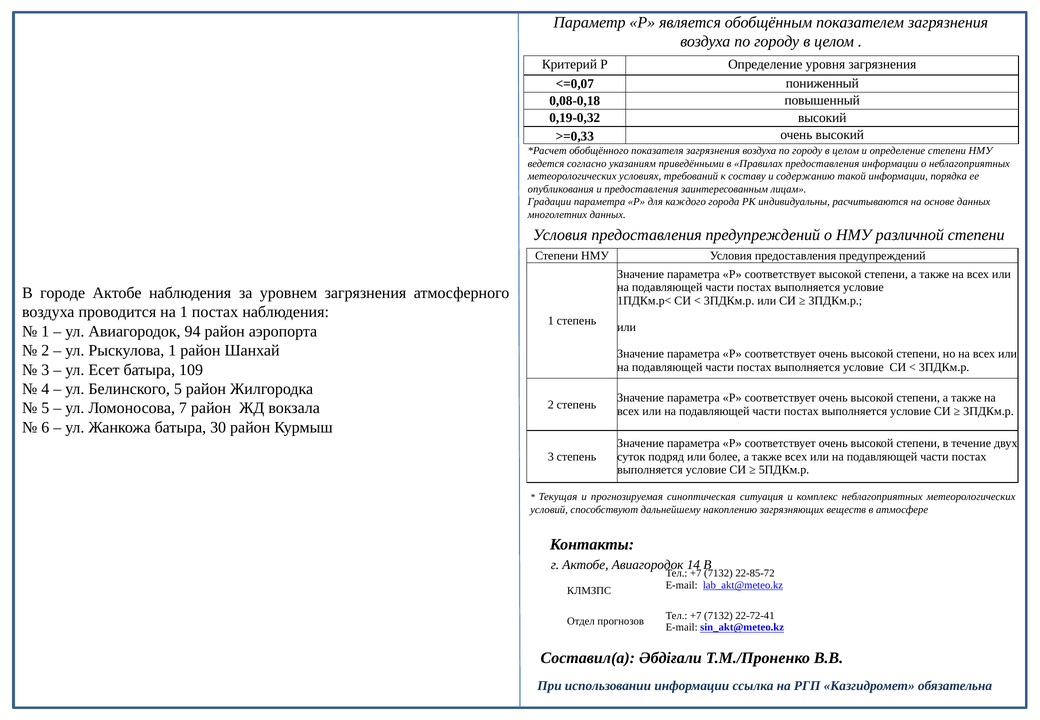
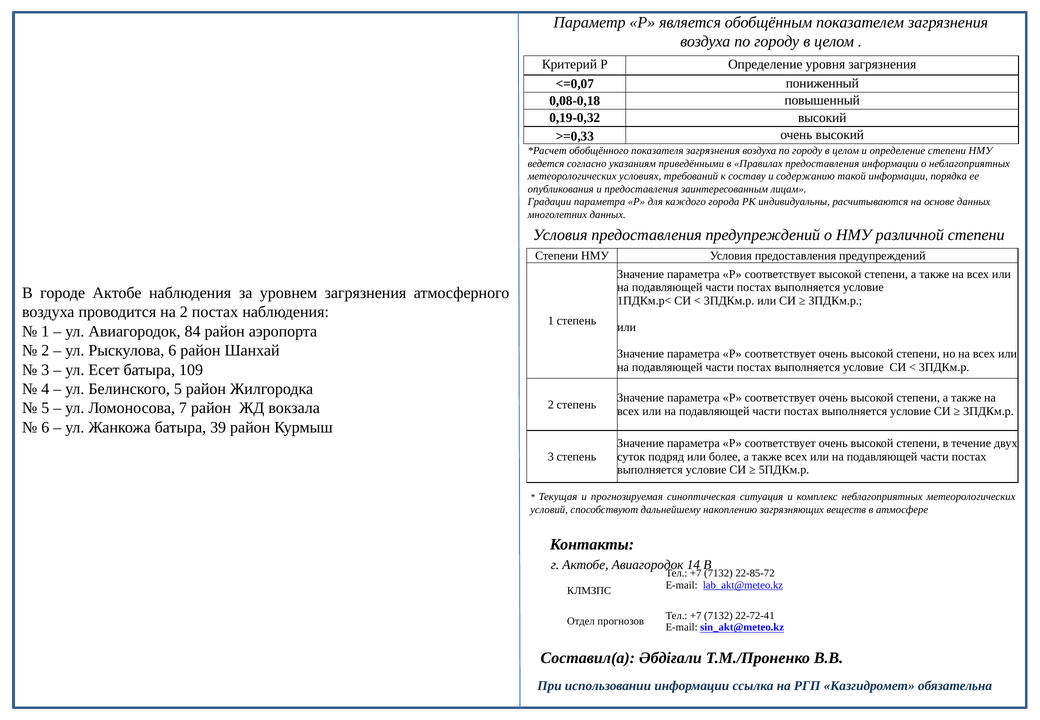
на 1: 1 -> 2
94: 94 -> 84
Рыскулова 1: 1 -> 6
30: 30 -> 39
